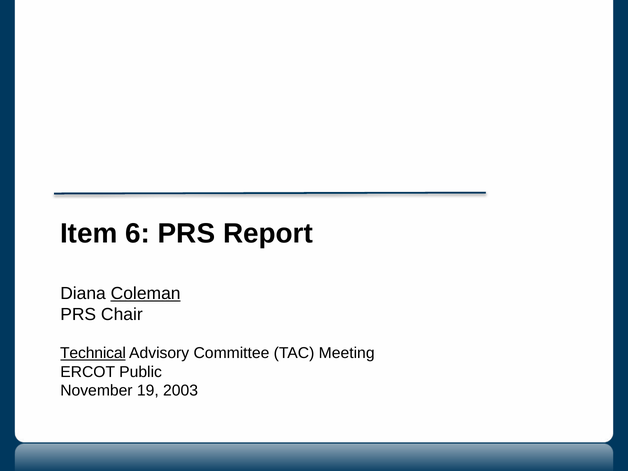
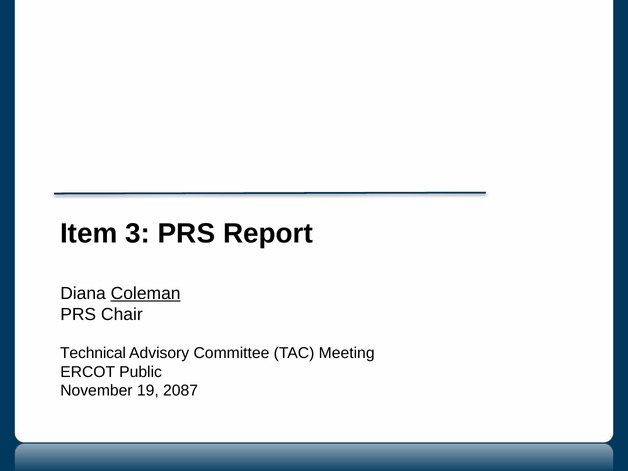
6: 6 -> 3
Technical underline: present -> none
2003: 2003 -> 2087
